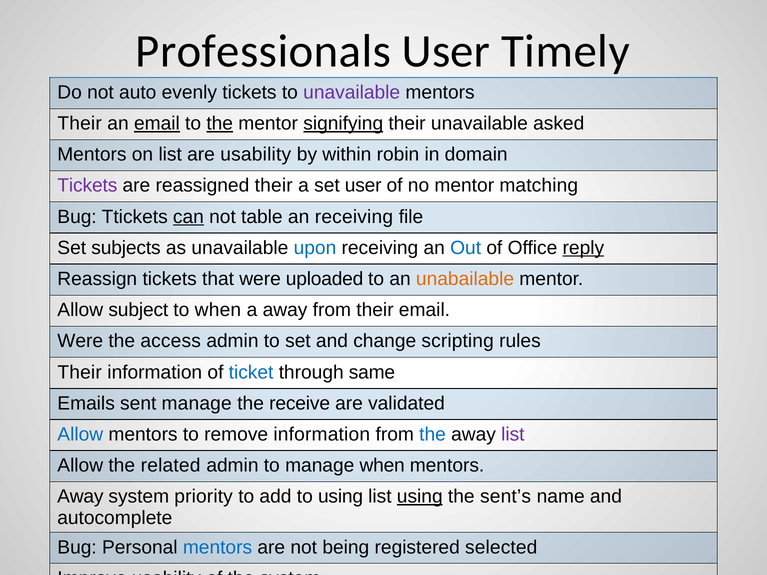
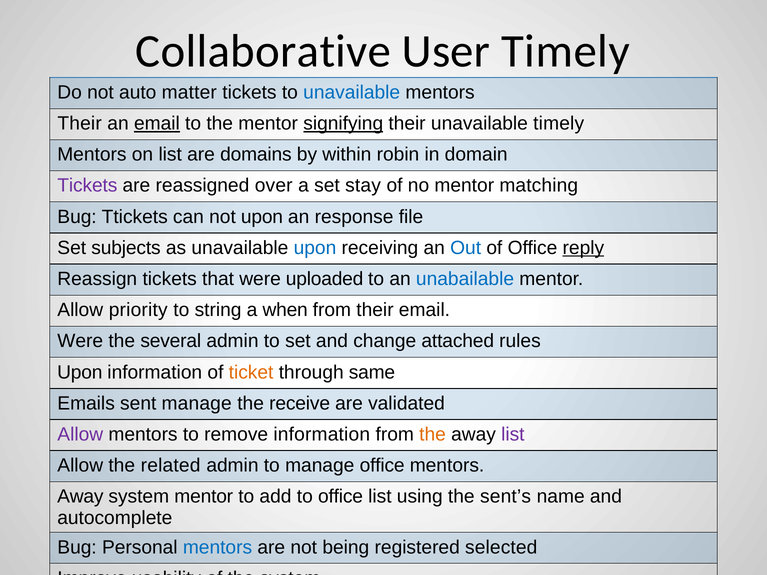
Professionals: Professionals -> Collaborative
evenly: evenly -> matter
unavailable at (352, 92) colour: purple -> blue
the at (220, 124) underline: present -> none
unavailable asked: asked -> timely
are usability: usability -> domains
reassigned their: their -> over
set user: user -> stay
can underline: present -> none
not table: table -> upon
an receiving: receiving -> response
unabailable colour: orange -> blue
subject: subject -> priority
to when: when -> string
a away: away -> when
access: access -> several
scripting: scripting -> attached
Their at (80, 372): Their -> Upon
ticket colour: blue -> orange
Allow at (80, 435) colour: blue -> purple
the at (433, 435) colour: blue -> orange
manage when: when -> office
system priority: priority -> mentor
to using: using -> office
using at (420, 497) underline: present -> none
